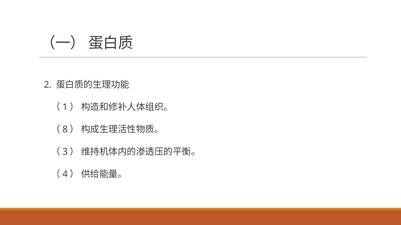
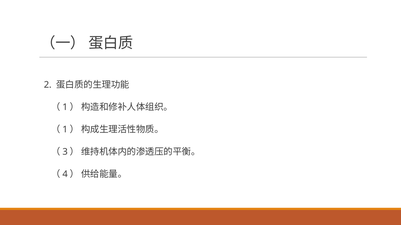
8 at (65, 130): 8 -> 1
